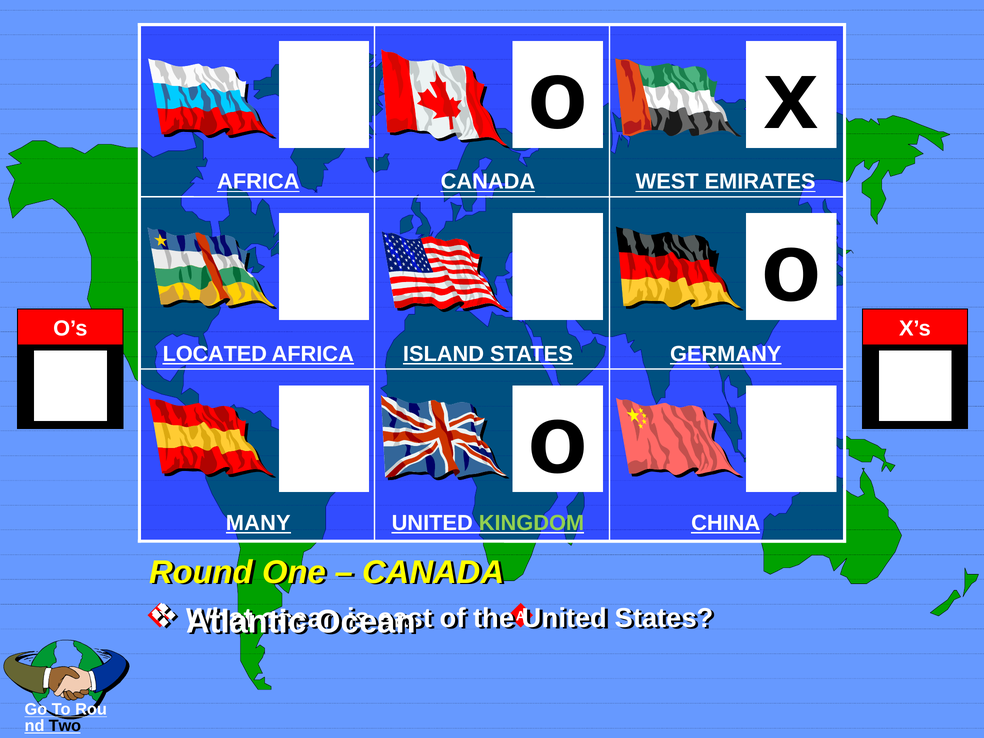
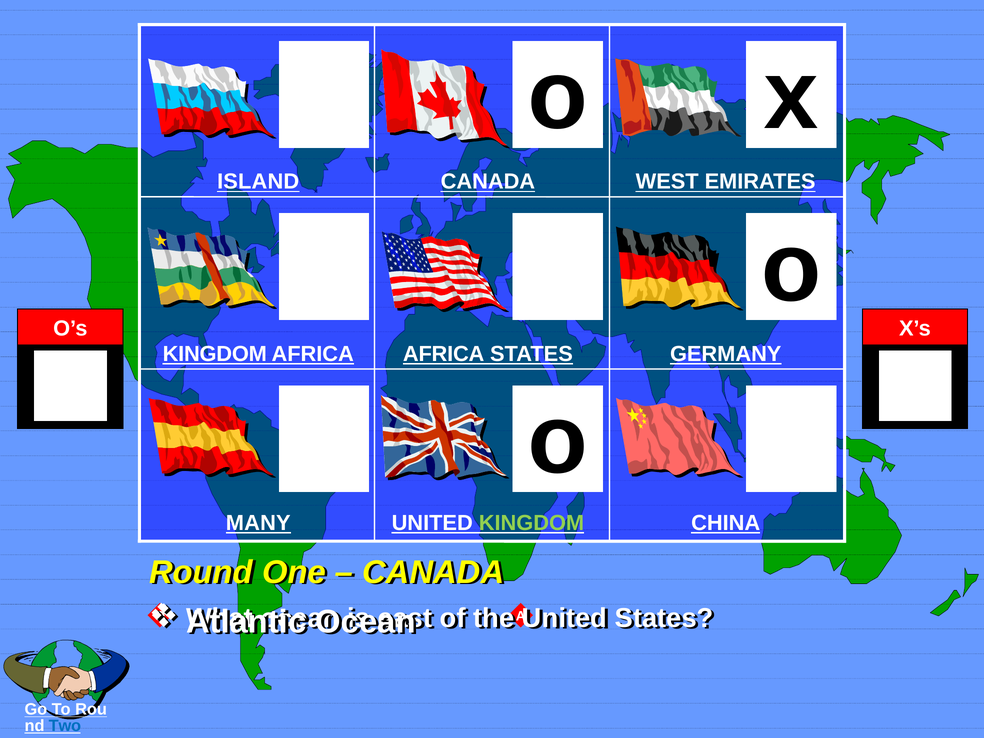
AFRICA at (258, 182): AFRICA -> ISLAND
LOCATED at (215, 354): LOCATED -> KINGDOM
AFRICA ISLAND: ISLAND -> AFRICA
Two colour: black -> blue
